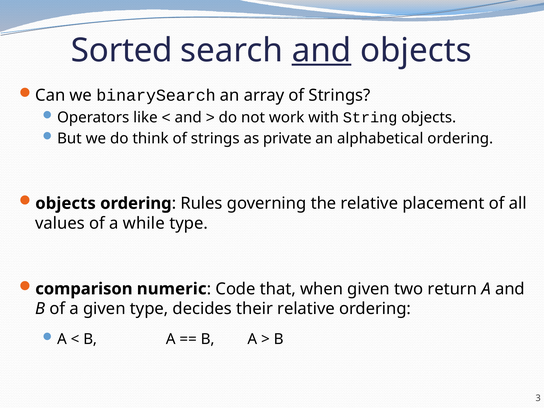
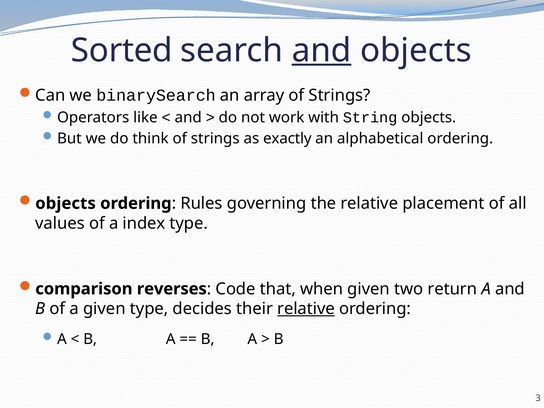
private: private -> exactly
while: while -> index
numeric: numeric -> reverses
relative at (306, 309) underline: none -> present
